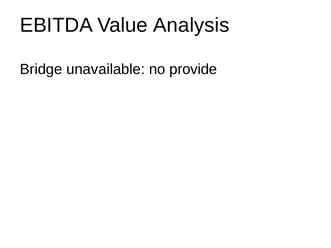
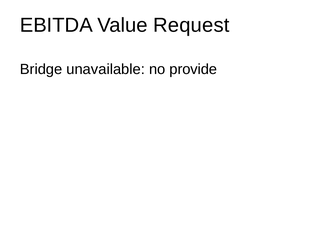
Analysis: Analysis -> Request
